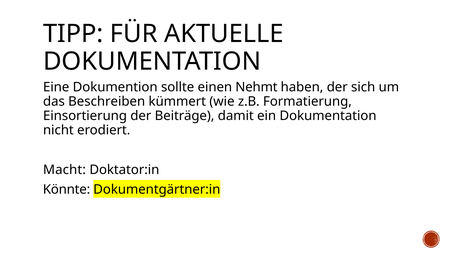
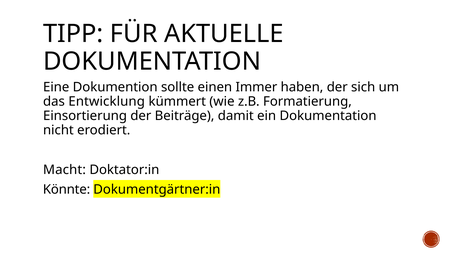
Nehmt: Nehmt -> Immer
Beschreiben: Beschreiben -> Entwicklung
